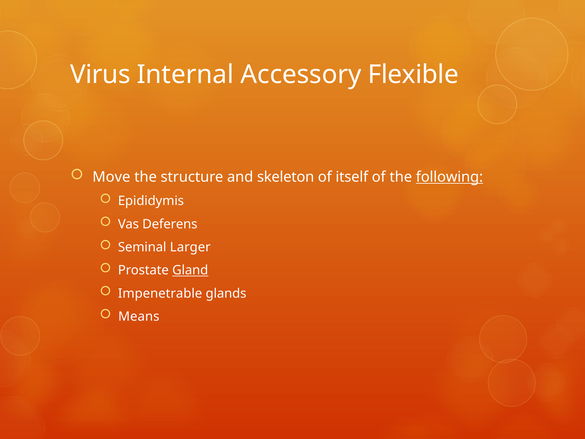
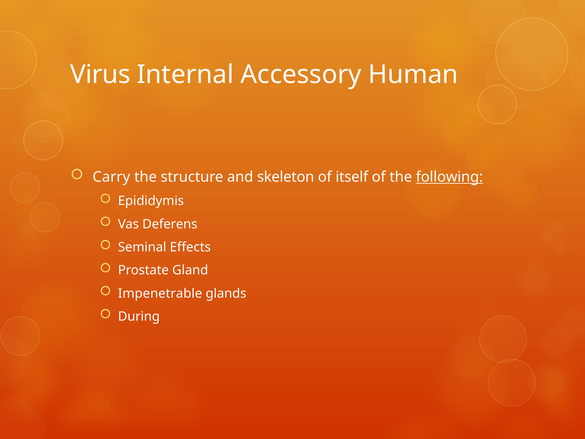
Flexible: Flexible -> Human
Move: Move -> Carry
Larger: Larger -> Effects
Gland underline: present -> none
Means: Means -> During
